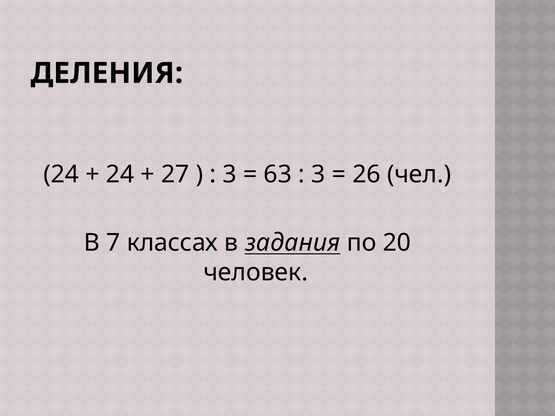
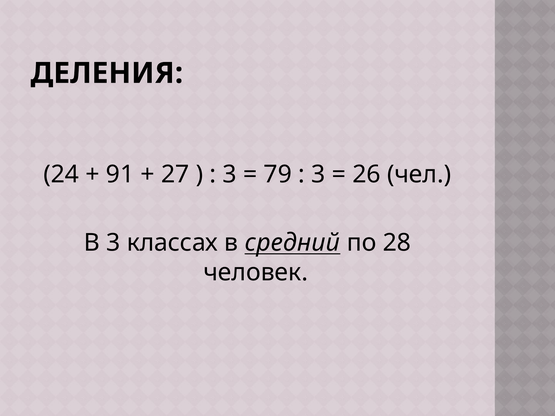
24 at (120, 174): 24 -> 91
63: 63 -> 79
В 7: 7 -> 3
задания: задания -> средний
20: 20 -> 28
